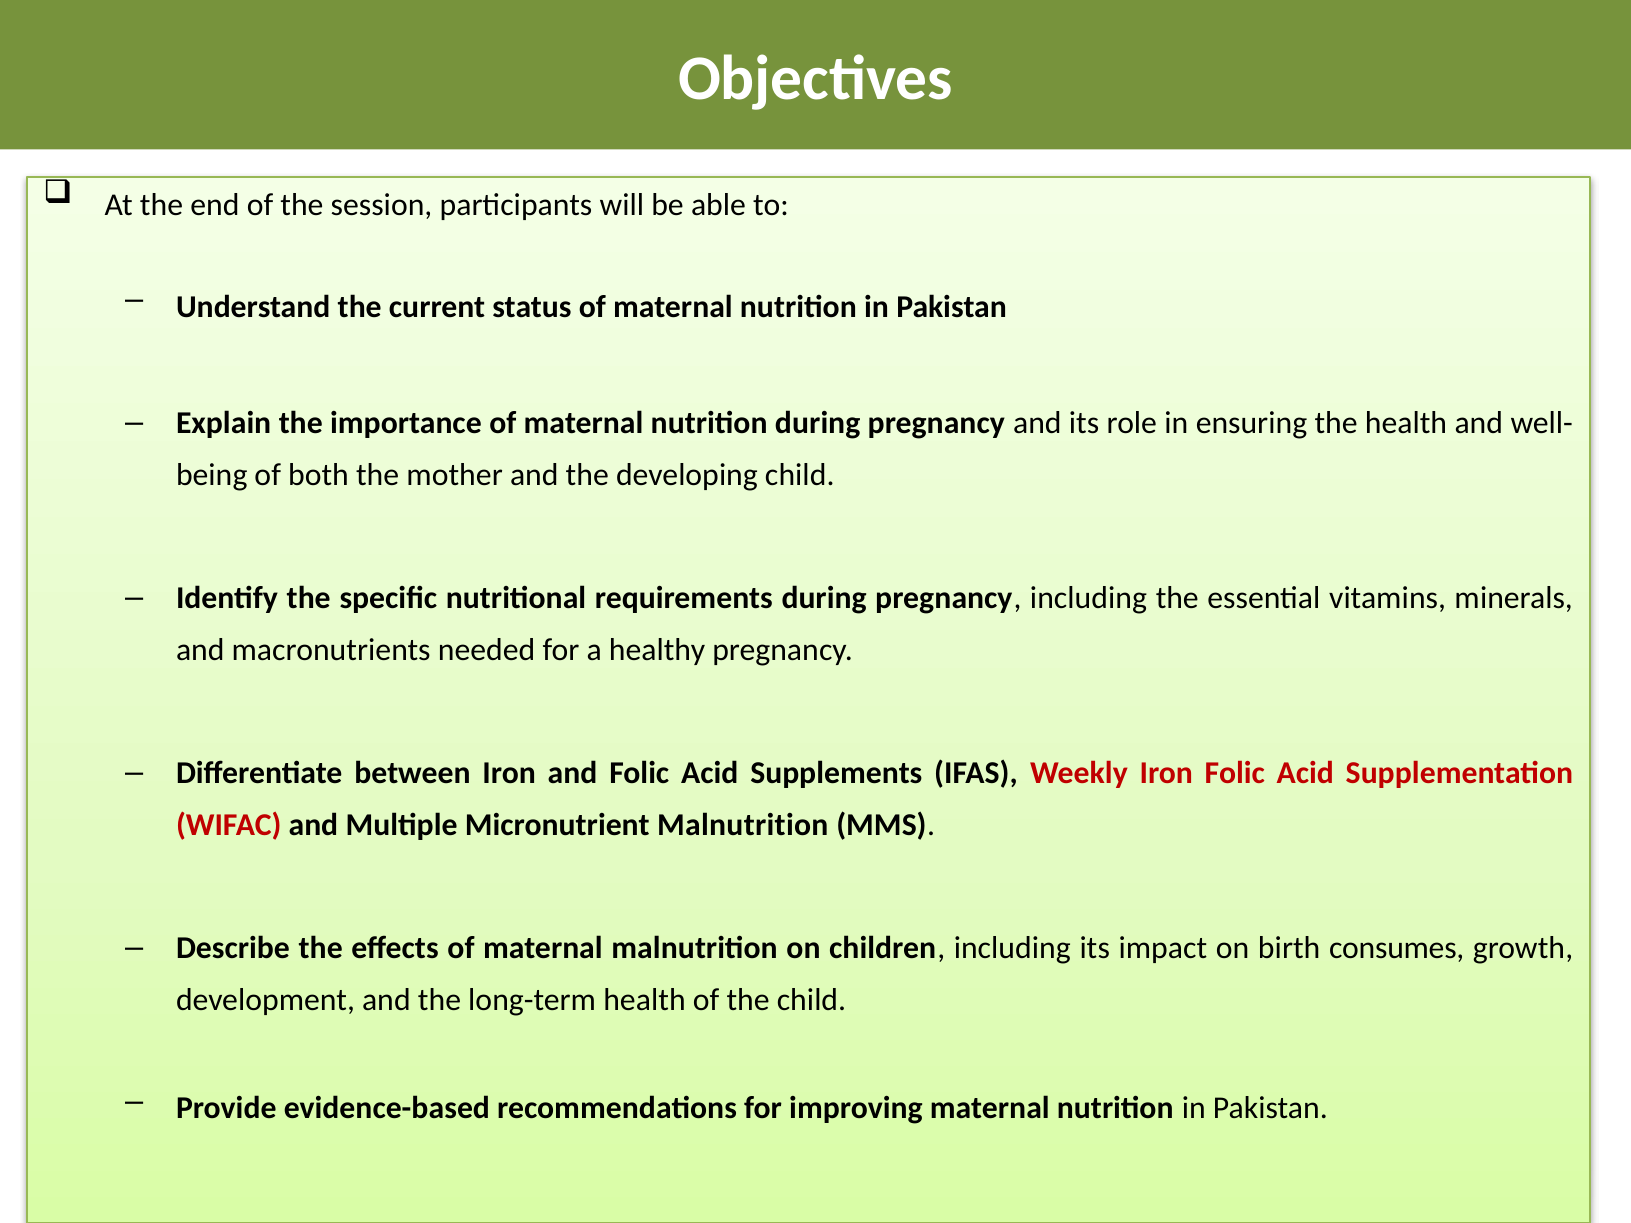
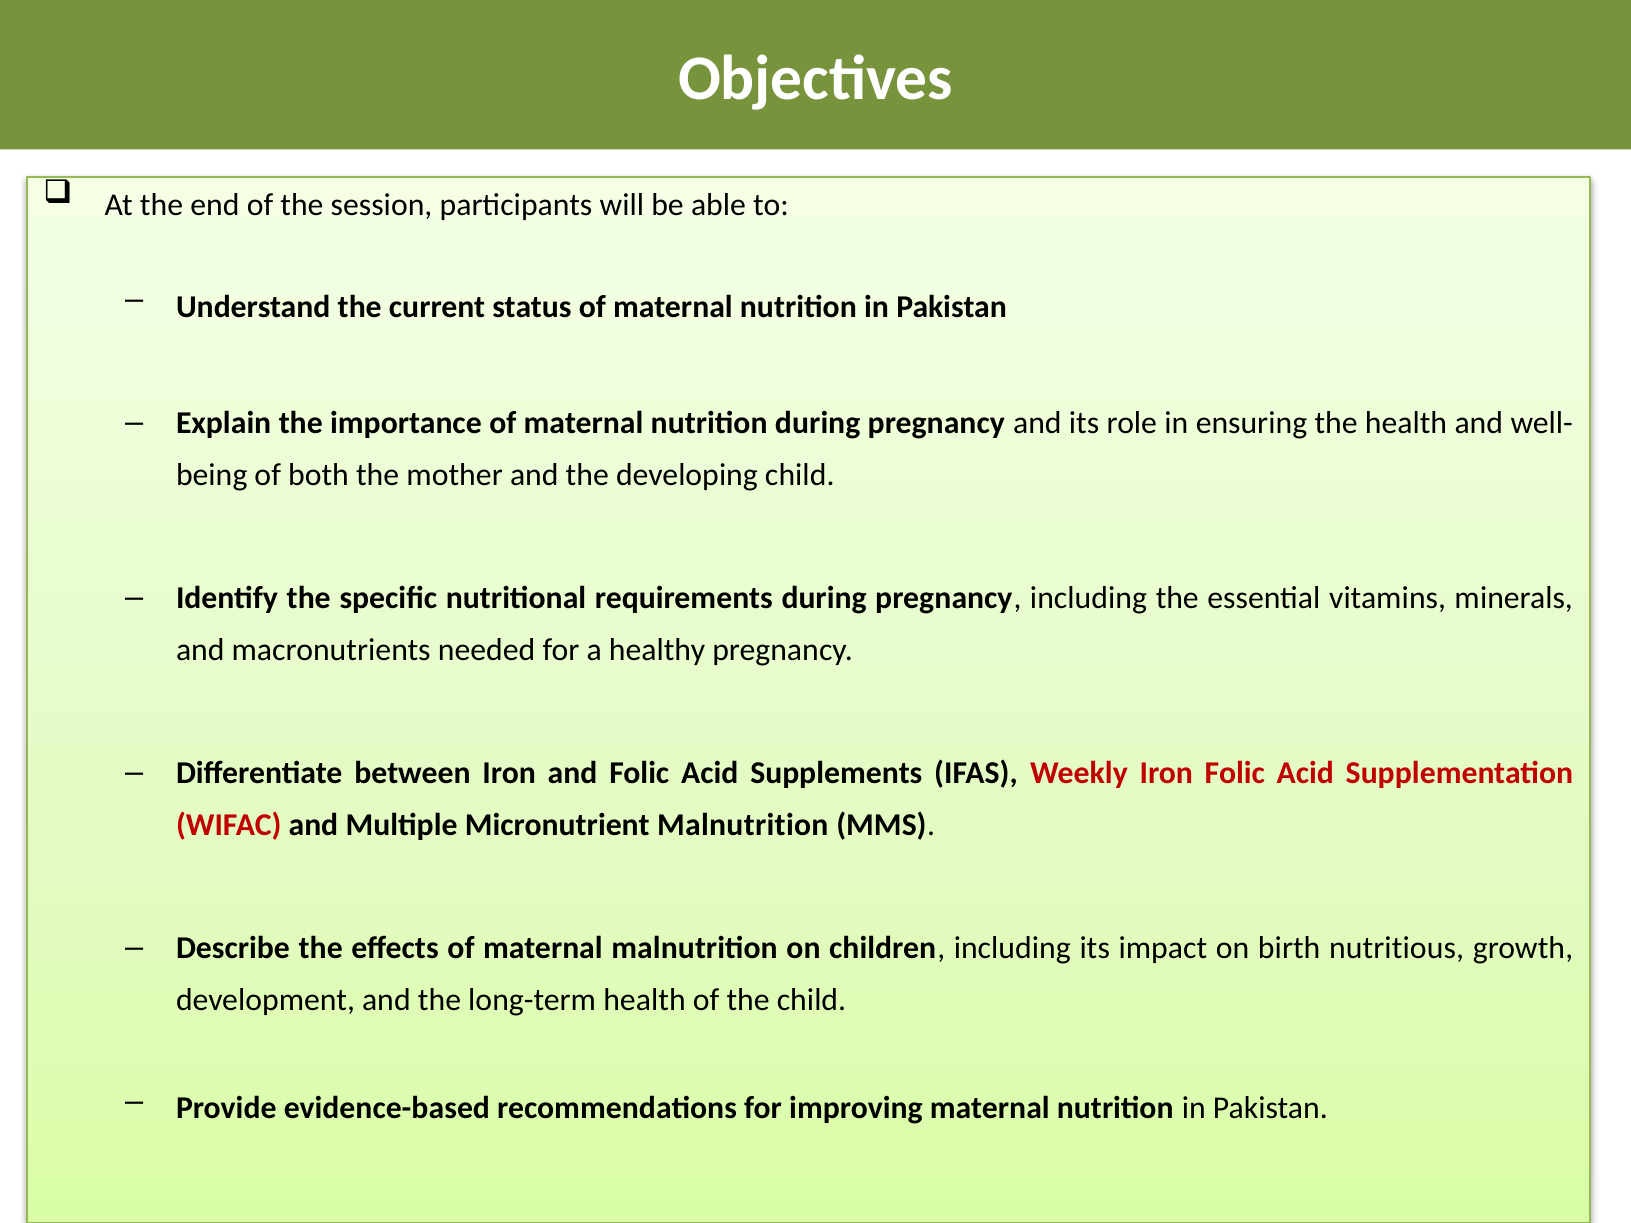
consumes: consumes -> nutritious
